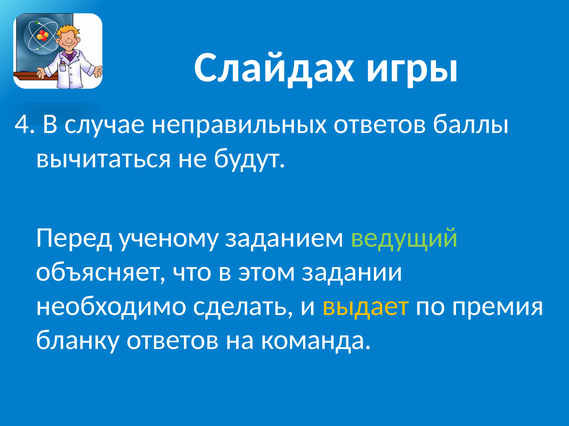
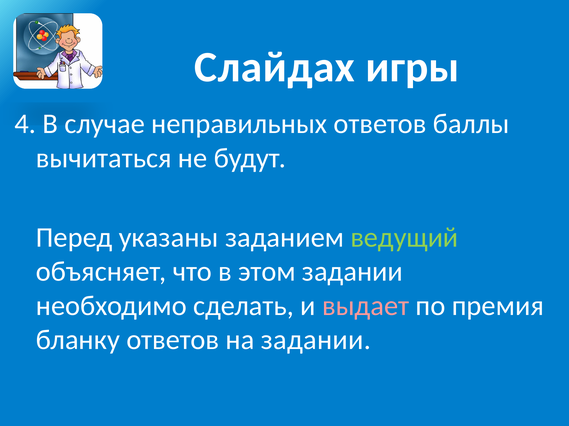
ученому: ученому -> указаны
выдает colour: yellow -> pink
на команда: команда -> задании
